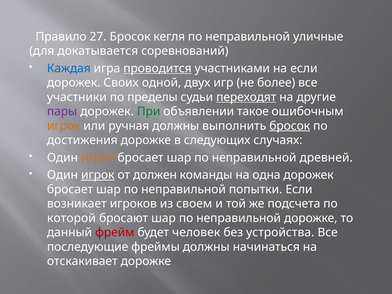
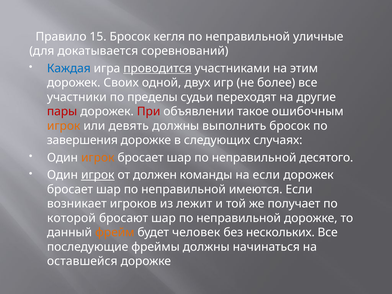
27: 27 -> 15
на если: если -> этим
переходят underline: present -> none
пары colour: purple -> red
При colour: green -> red
ручная: ручная -> девять
бросок at (290, 126) underline: present -> none
достижения: достижения -> завершения
древней: древней -> десятого
на одна: одна -> если
попытки: попытки -> имеются
своем: своем -> лежит
подсчета: подсчета -> получает
фрейм colour: red -> orange
устройства: устройства -> нескольких
отскакивает: отскакивает -> оставшейся
